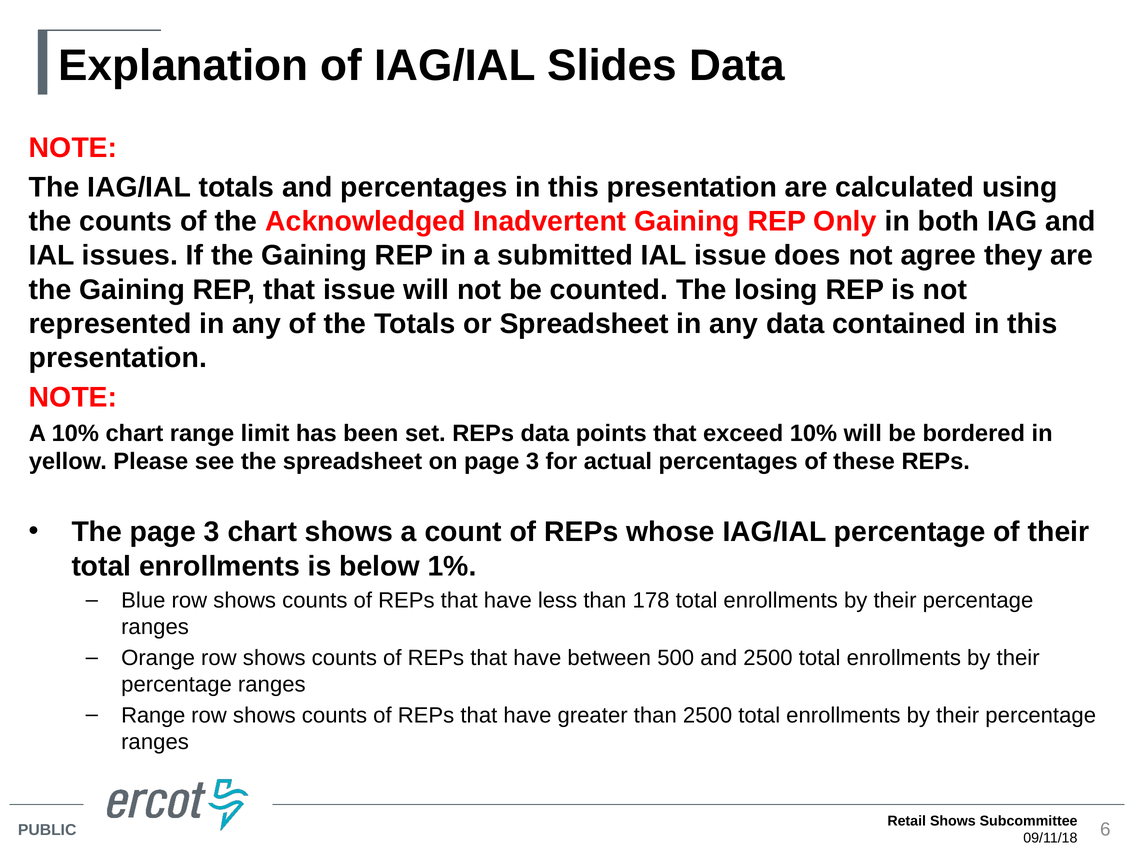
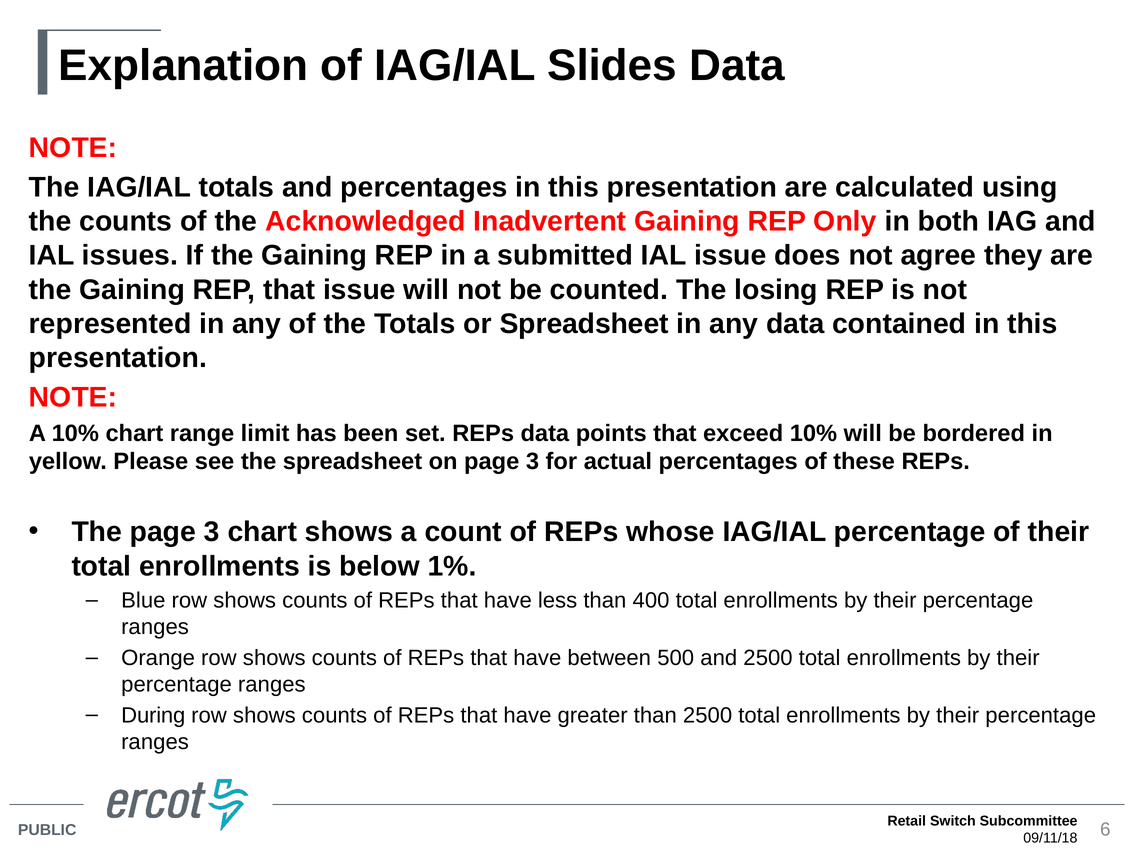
178: 178 -> 400
Range at (153, 715): Range -> During
Retail Shows: Shows -> Switch
